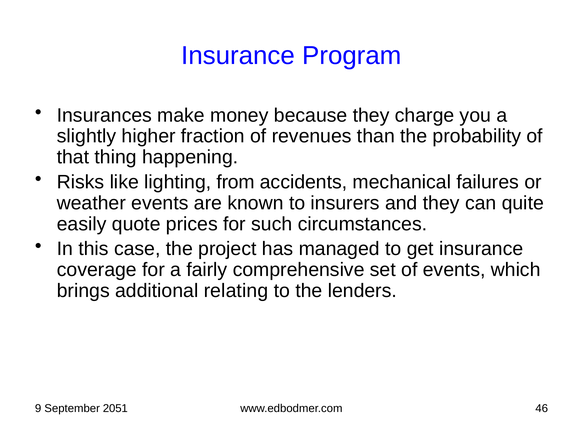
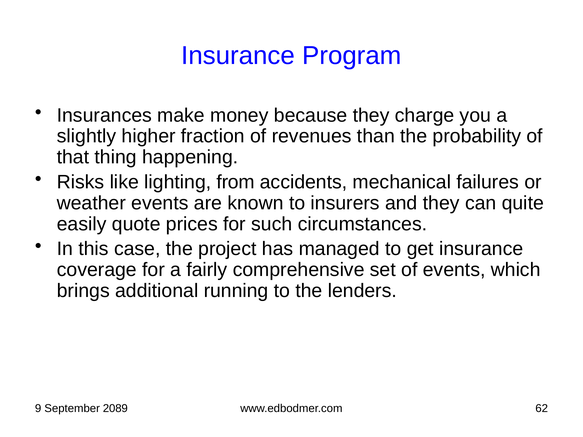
relating: relating -> running
2051: 2051 -> 2089
46: 46 -> 62
